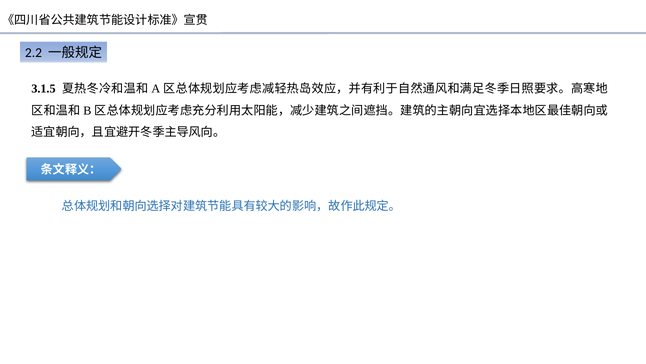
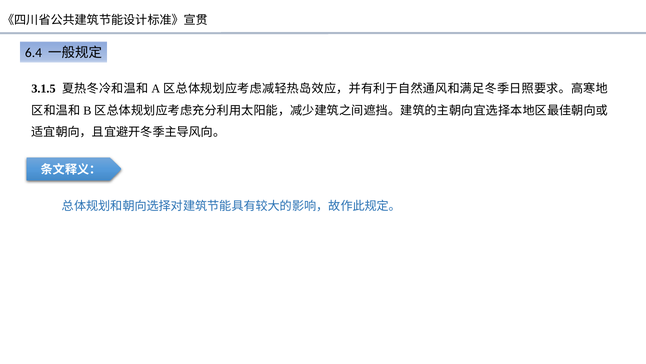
2.2: 2.2 -> 6.4
